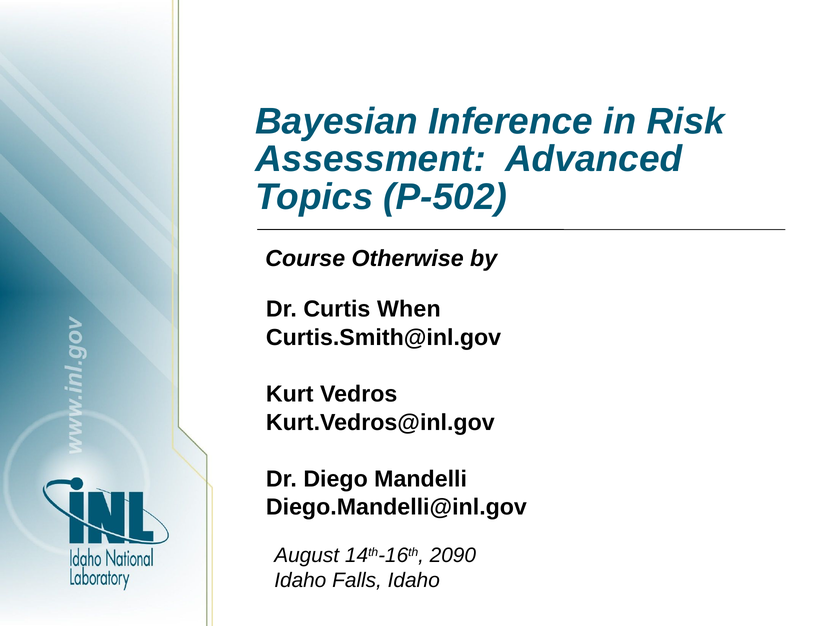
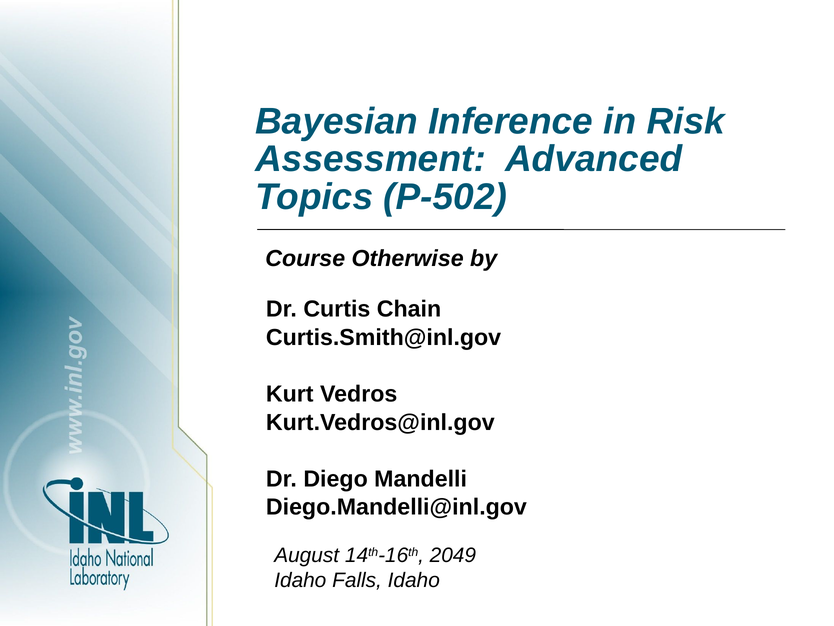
When: When -> Chain
2090: 2090 -> 2049
